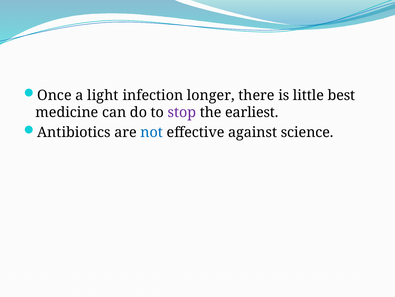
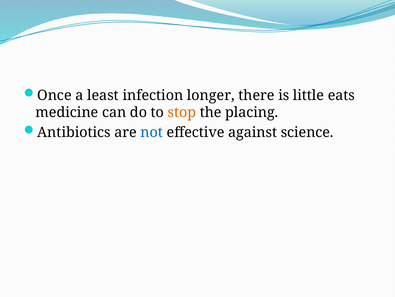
light: light -> least
best: best -> eats
stop colour: purple -> orange
earliest: earliest -> placing
